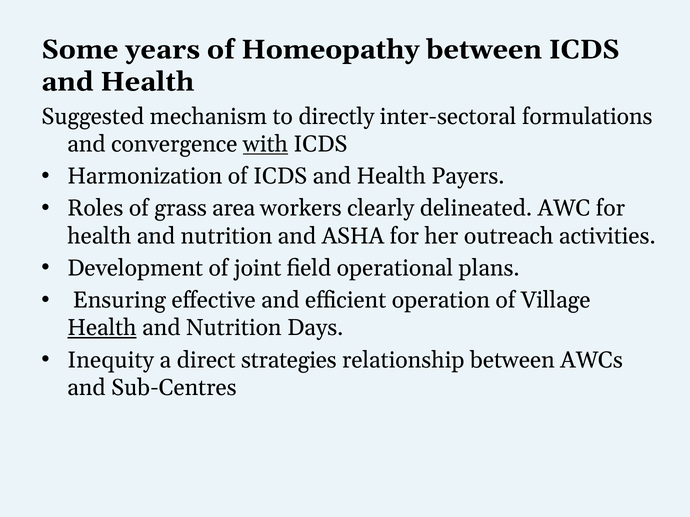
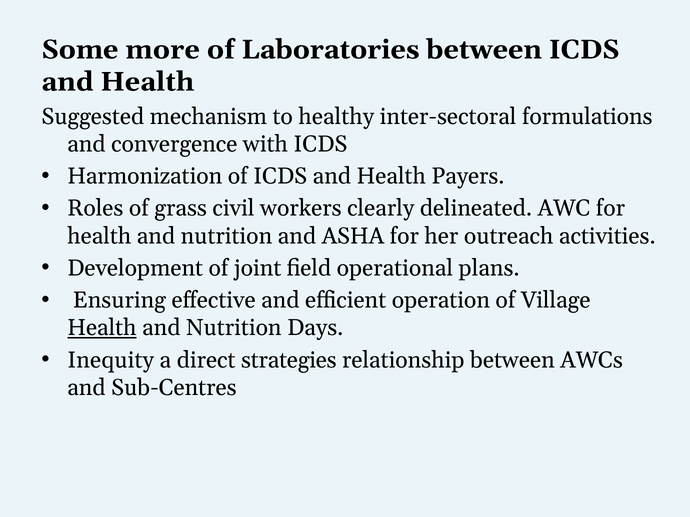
years: years -> more
Homeopathy: Homeopathy -> Laboratories
directly: directly -> healthy
with underline: present -> none
area: area -> civil
